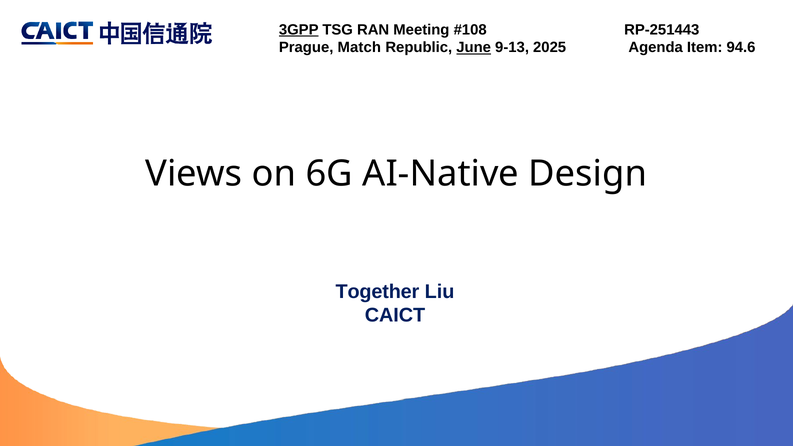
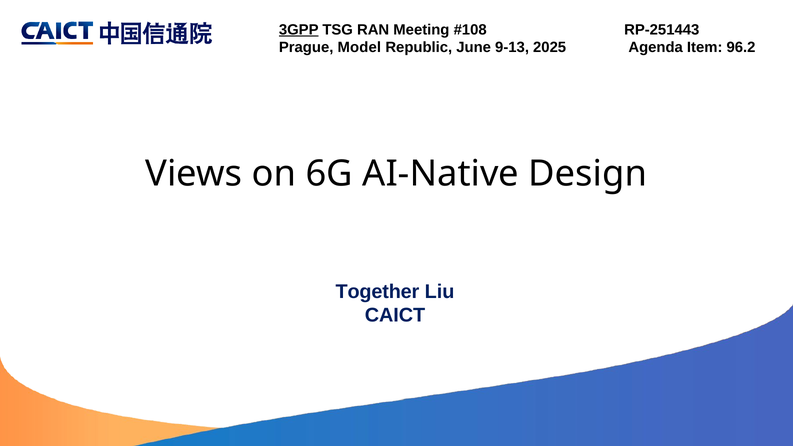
Match: Match -> Model
June underline: present -> none
94.6: 94.6 -> 96.2
